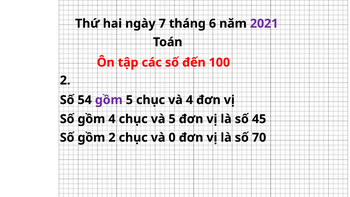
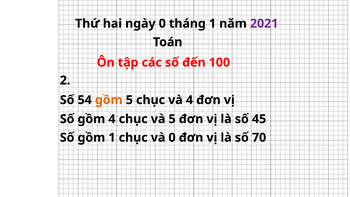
ngày 7: 7 -> 0
tháng 6: 6 -> 1
gồm at (109, 100) colour: purple -> orange
gồm 2: 2 -> 1
